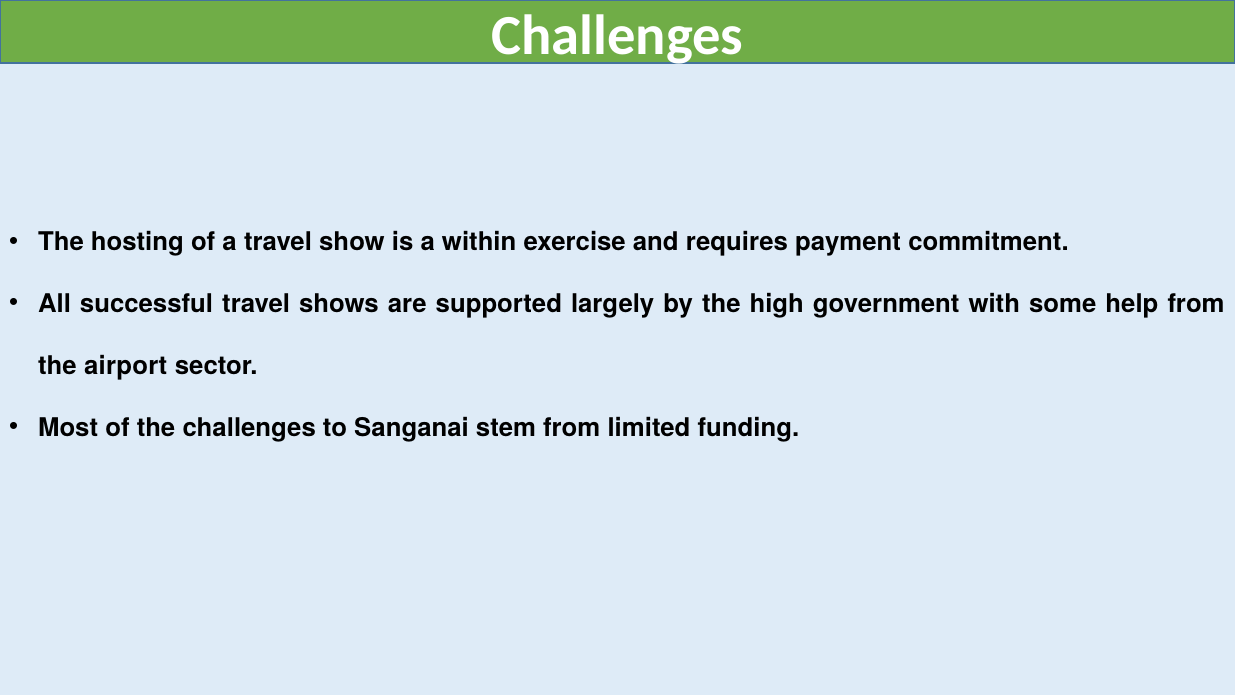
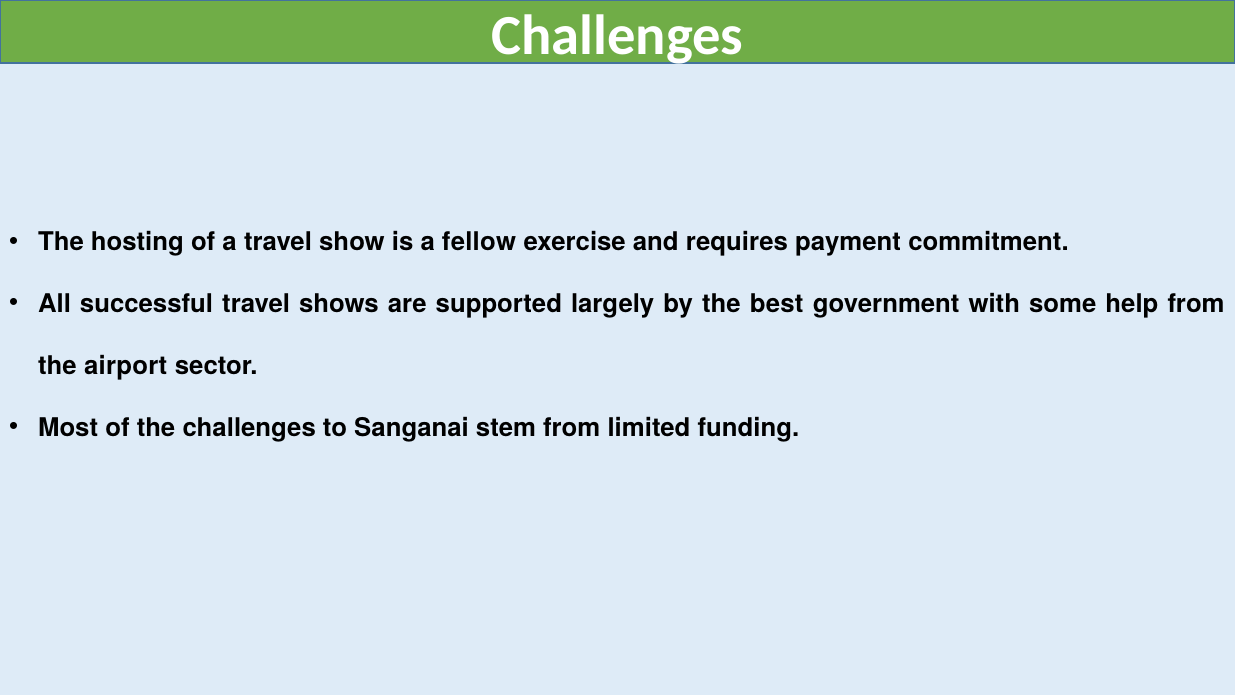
within: within -> fellow
high: high -> best
